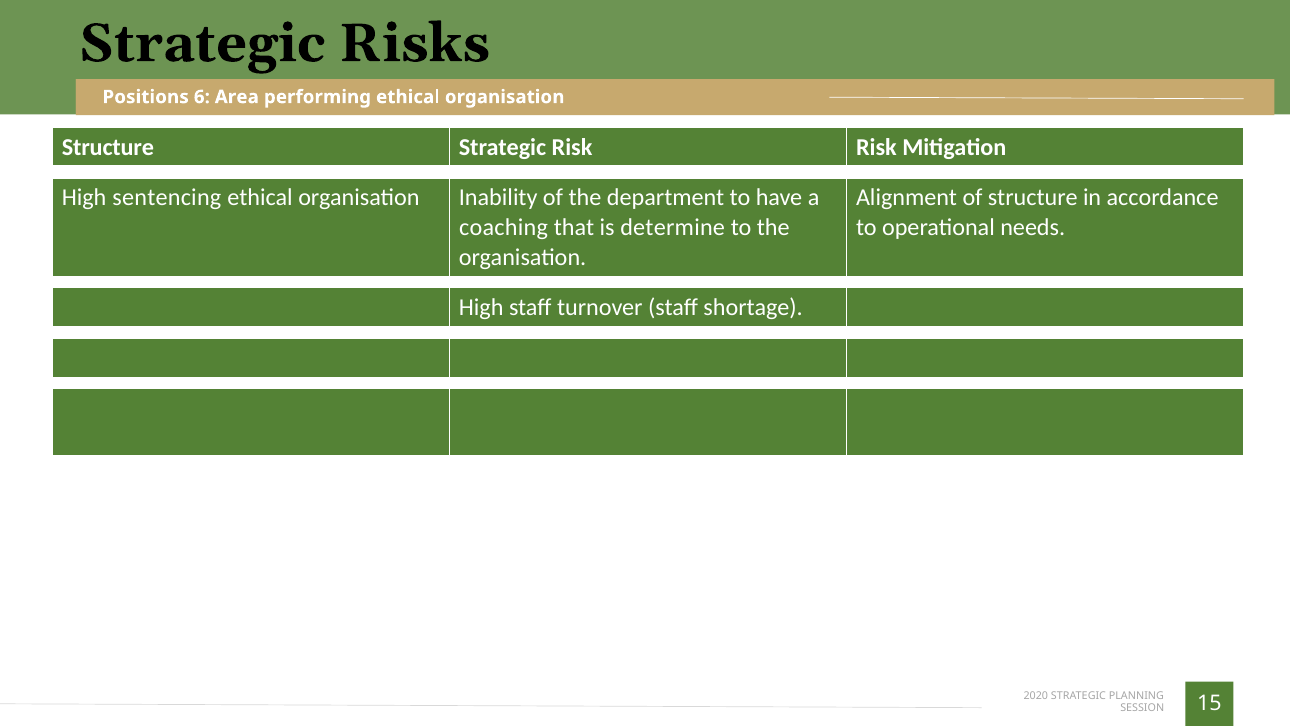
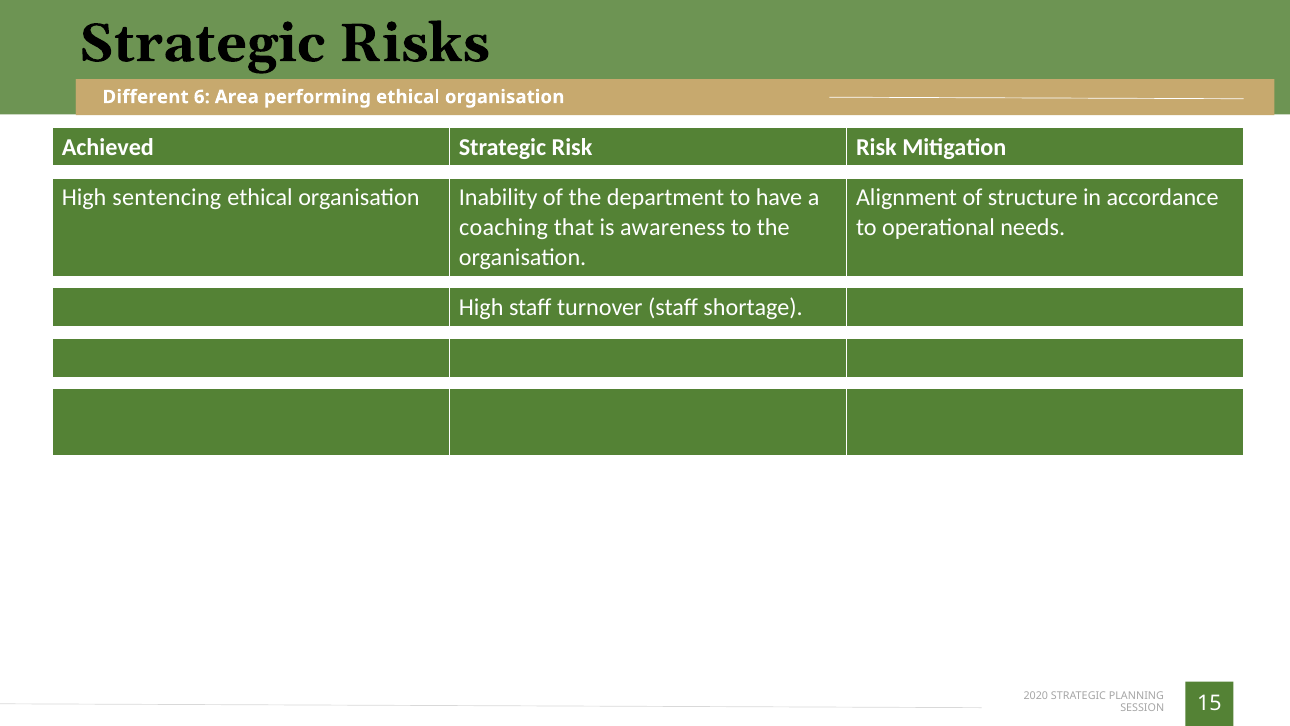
Positions: Positions -> Different
Structure at (108, 147): Structure -> Achieved
determine: determine -> awareness
